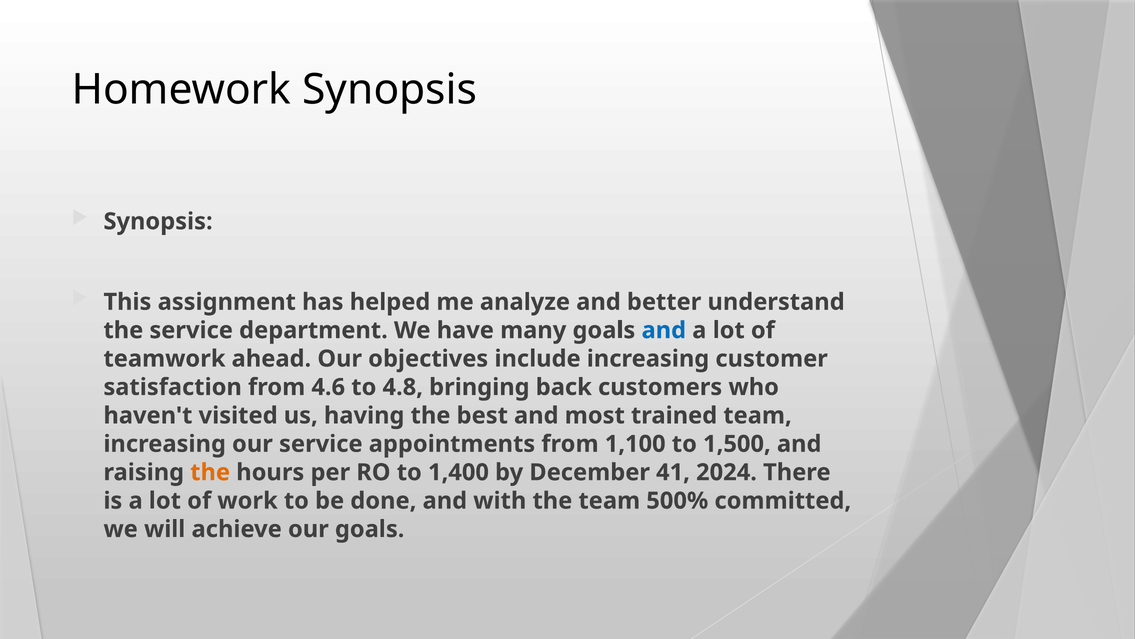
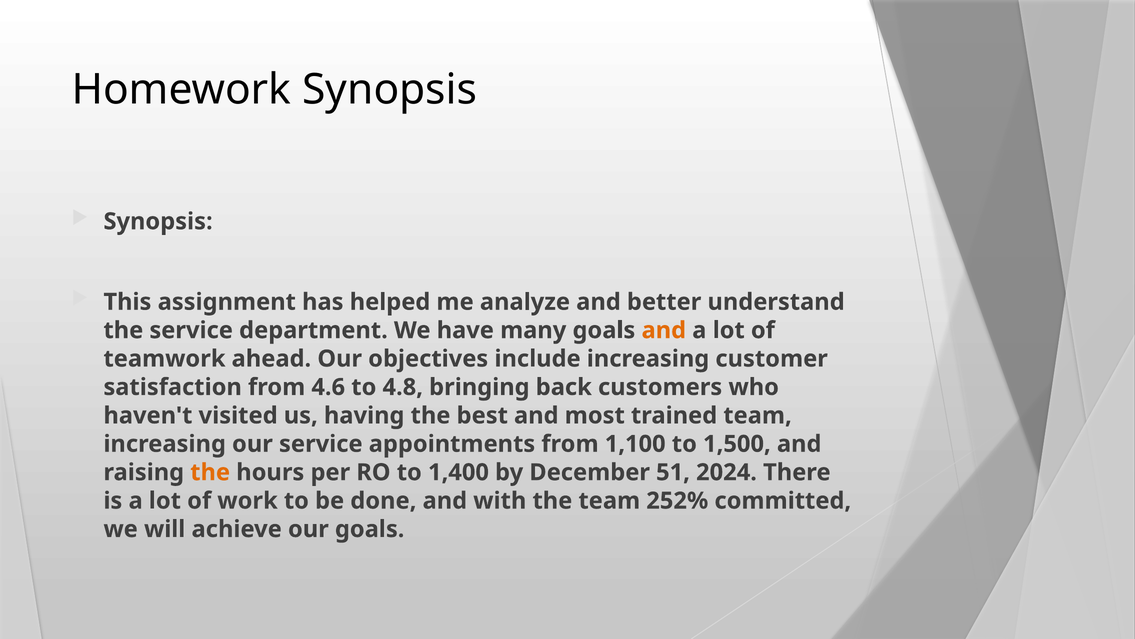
and at (664, 330) colour: blue -> orange
41: 41 -> 51
500%: 500% -> 252%
